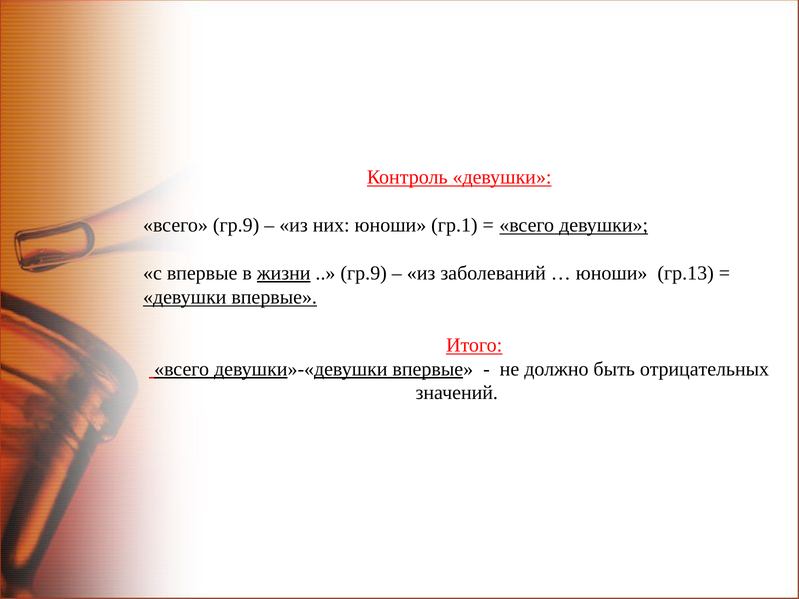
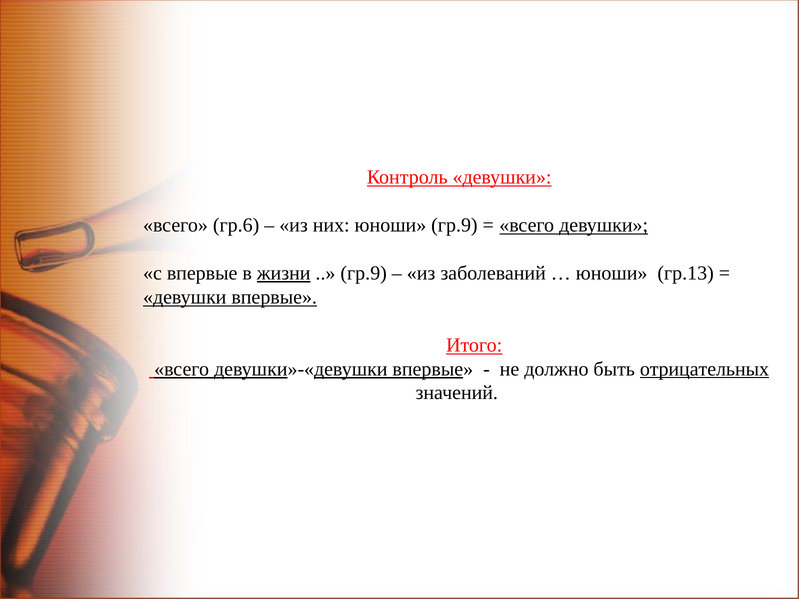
всего гр.9: гр.9 -> гр.6
юноши гр.1: гр.1 -> гр.9
отрицательных underline: none -> present
